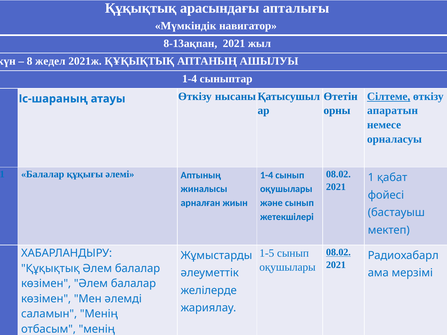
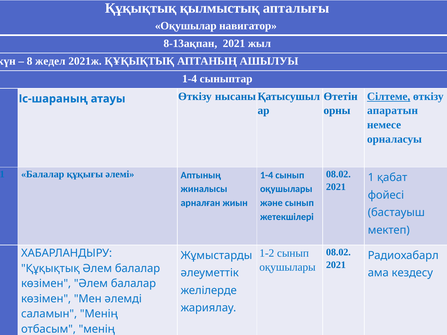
арасындағы: арасындағы -> қылмыстық
Мүмкіндік: Мүмкіндік -> Оқушылар
08.02 at (338, 252) underline: present -> none
1-5: 1-5 -> 1-2
мерзімі: мерзімі -> кездесу
